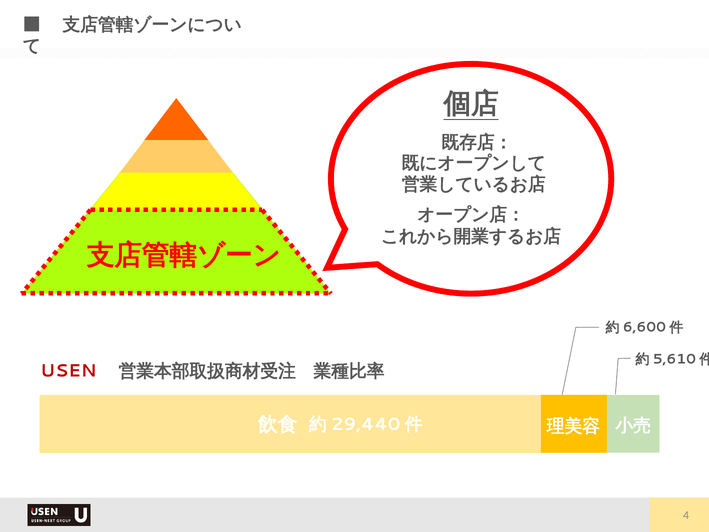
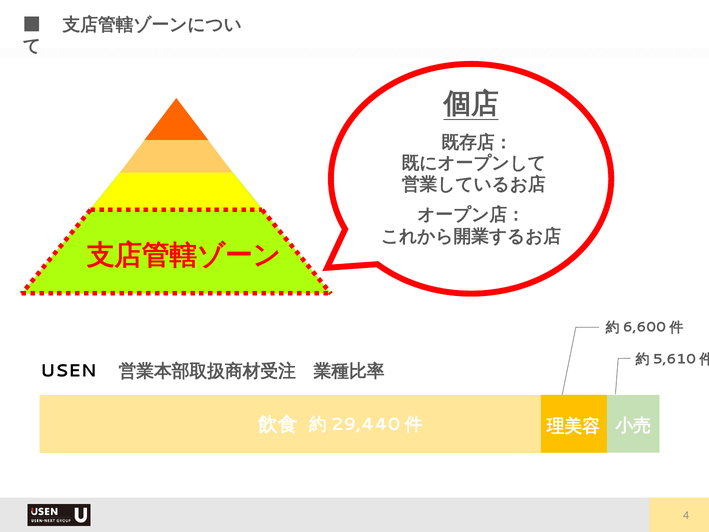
USEN colour: red -> black
